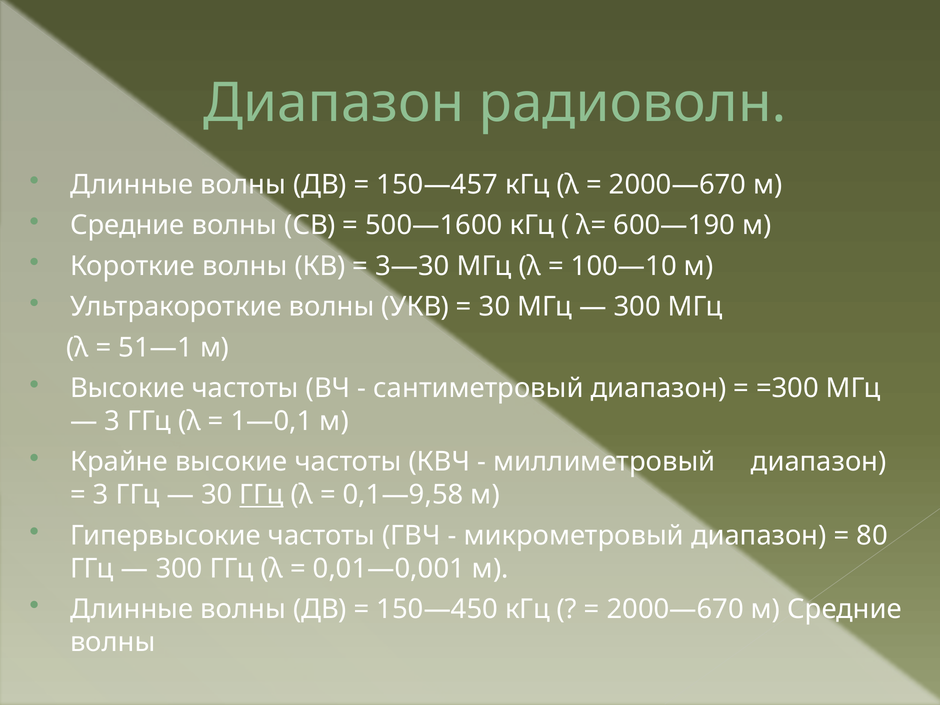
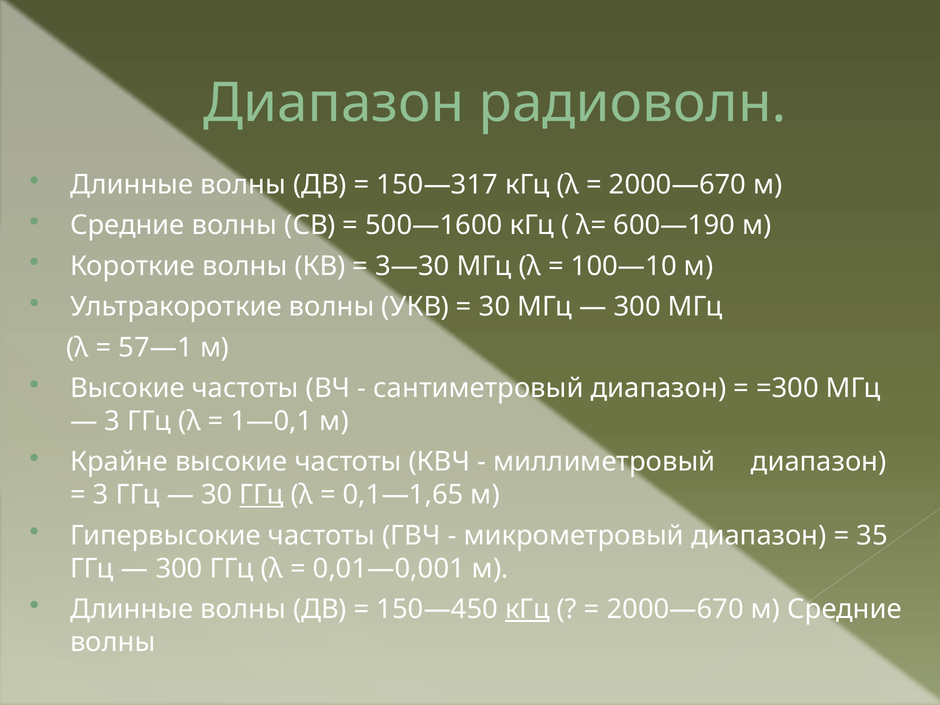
150—457: 150—457 -> 150—317
51—1: 51—1 -> 57—1
0,1—9,58: 0,1—9,58 -> 0,1—1,65
80: 80 -> 35
кГц at (527, 609) underline: none -> present
